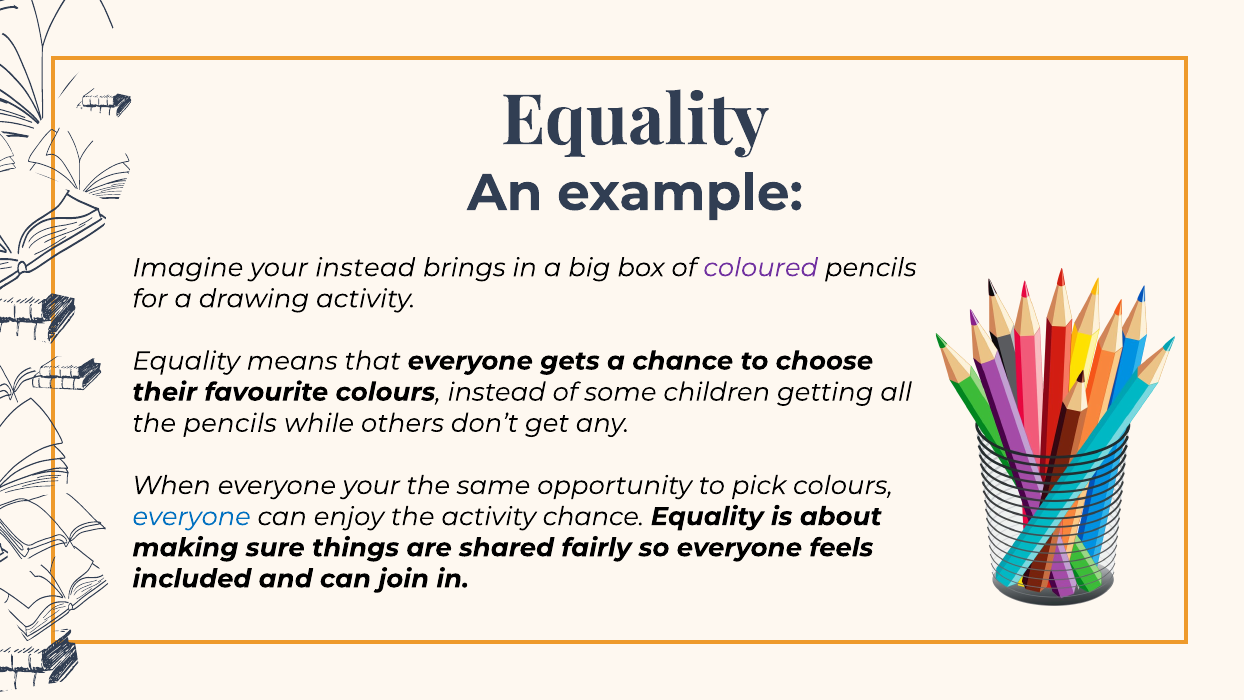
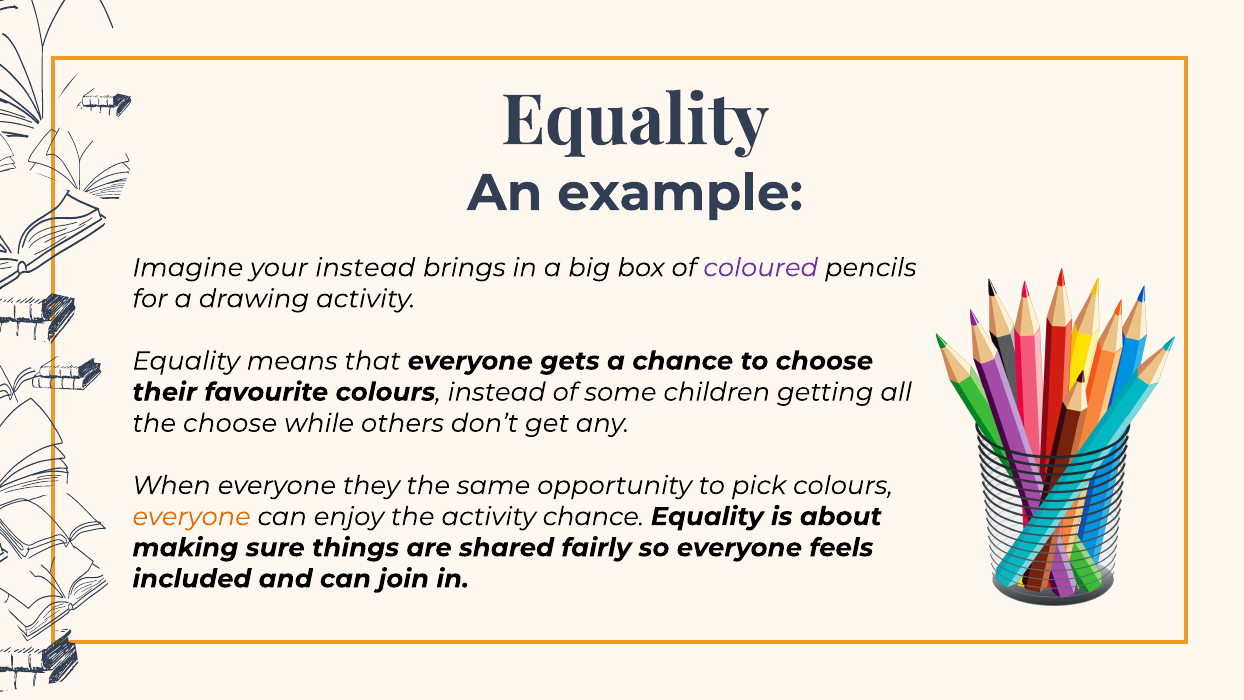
the pencils: pencils -> choose
everyone your: your -> they
everyone at (192, 516) colour: blue -> orange
